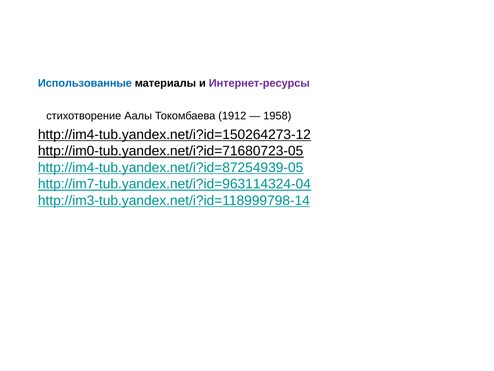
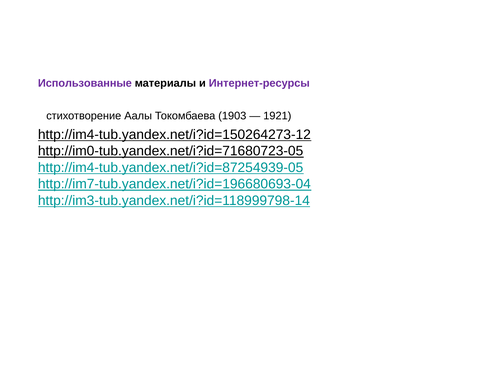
Использованные colour: blue -> purple
1912: 1912 -> 1903
1958: 1958 -> 1921
http://im7-tub.yandex.net/i?id=963114324-04: http://im7-tub.yandex.net/i?id=963114324-04 -> http://im7-tub.yandex.net/i?id=196680693-04
